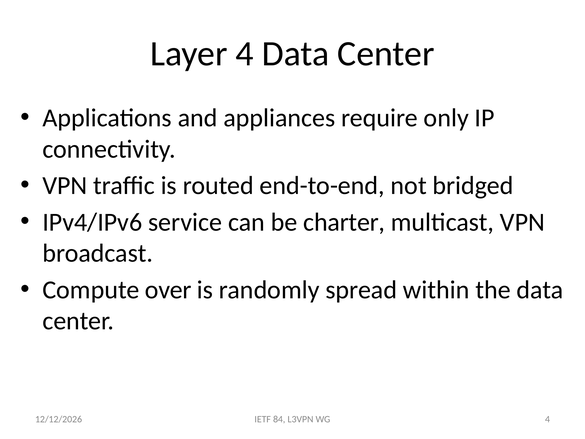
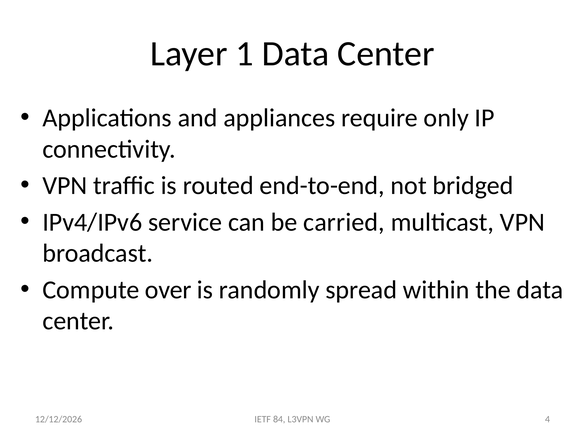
Layer 4: 4 -> 1
charter: charter -> carried
